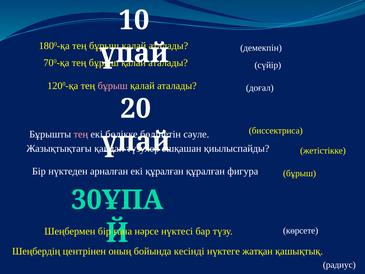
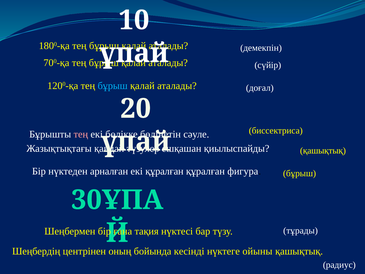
бұрыш at (113, 86) colour: pink -> light blue
қиылыспайды жетістікке: жетістікке -> қашықтық
нәрсе: нәрсе -> тақия
көрсете: көрсете -> тұрады
жатқан: жатқан -> ойыны
